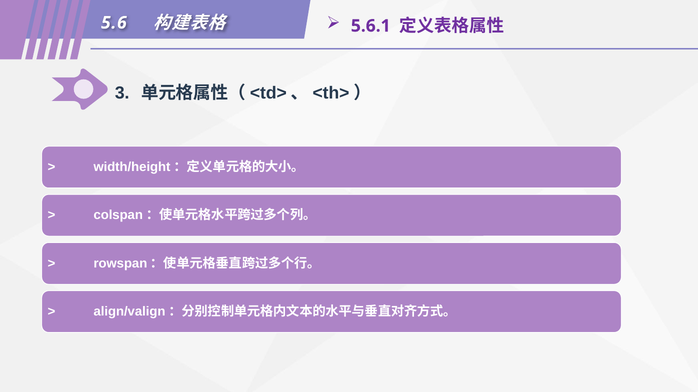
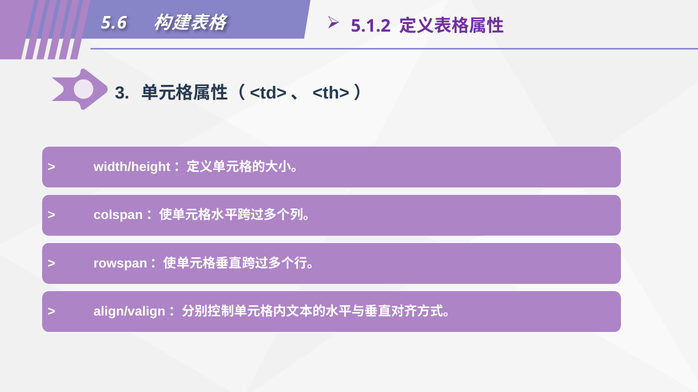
5.6.1: 5.6.1 -> 5.1.2
